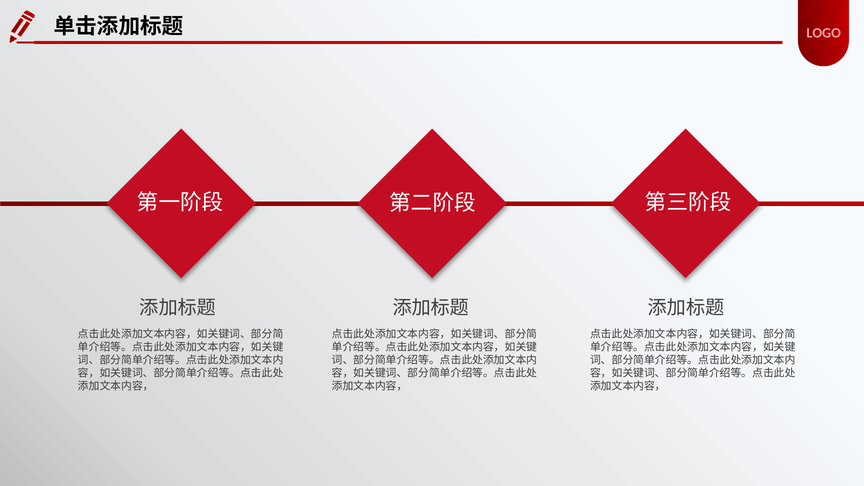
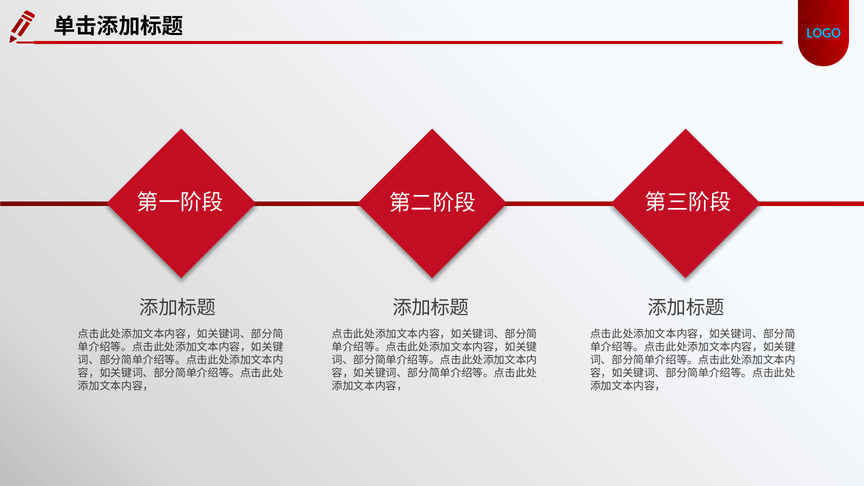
LOGO colour: pink -> light blue
